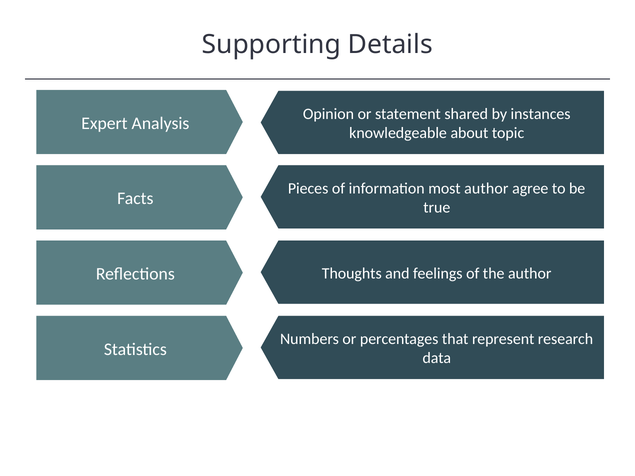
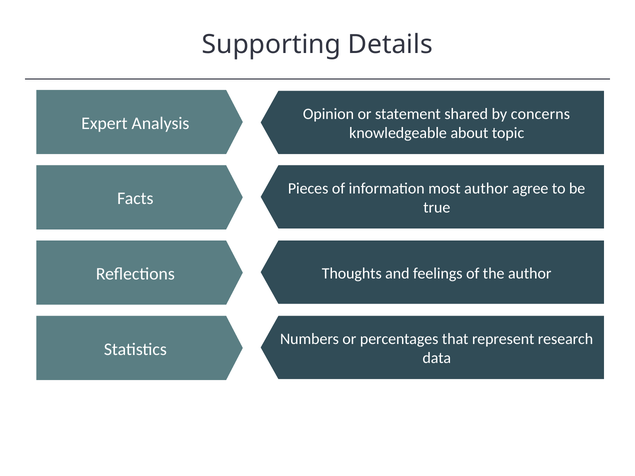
instances: instances -> concerns
